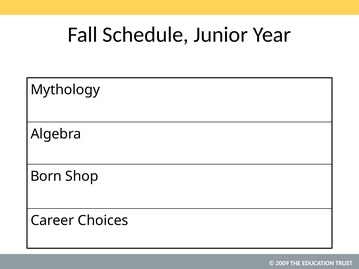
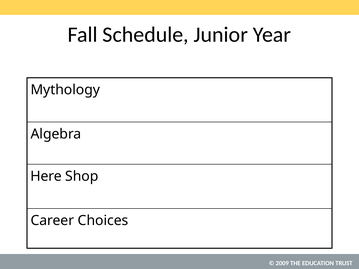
Born: Born -> Here
